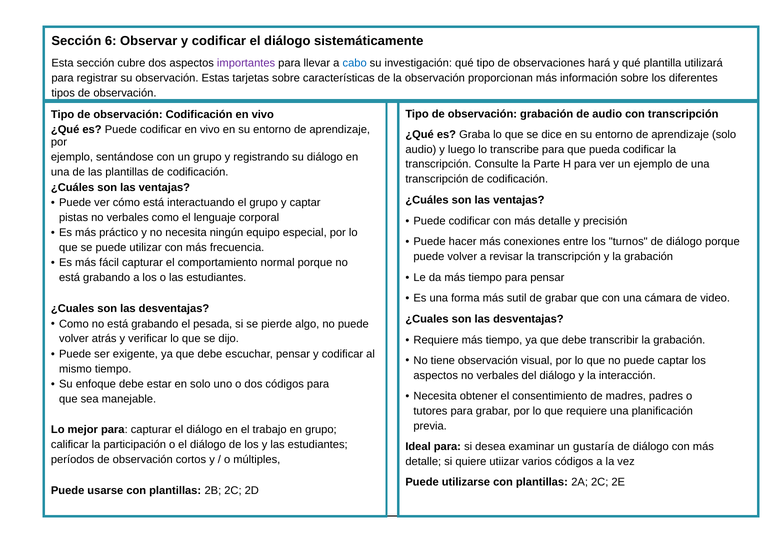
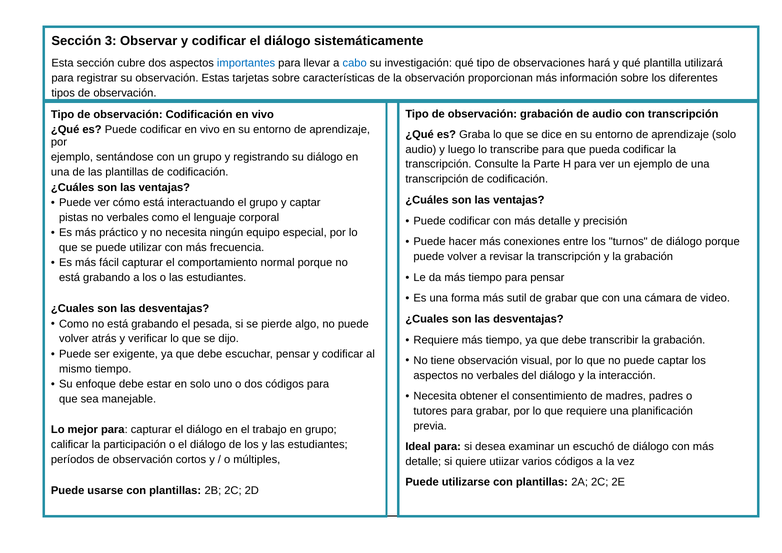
6: 6 -> 3
importantes colour: purple -> blue
gustaría: gustaría -> escuchó
